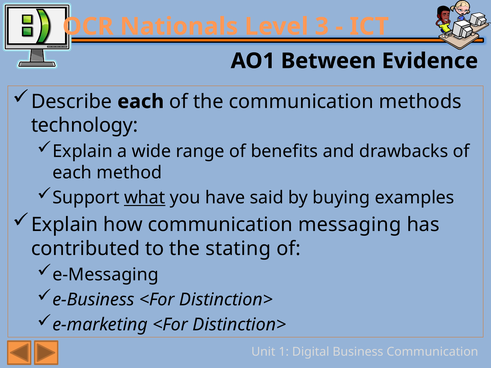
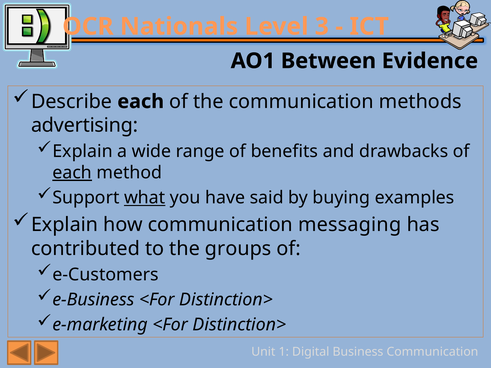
technology: technology -> advertising
each at (72, 173) underline: none -> present
stating: stating -> groups
e-Messaging: e-Messaging -> e-Customers
